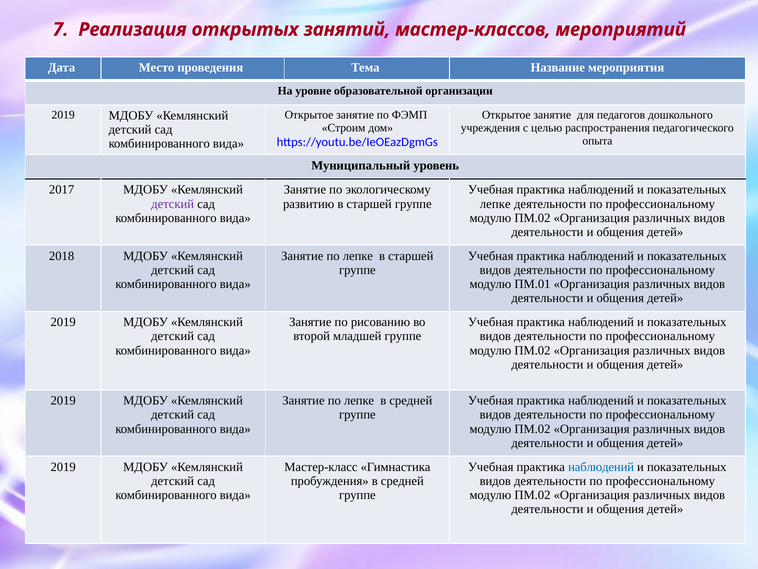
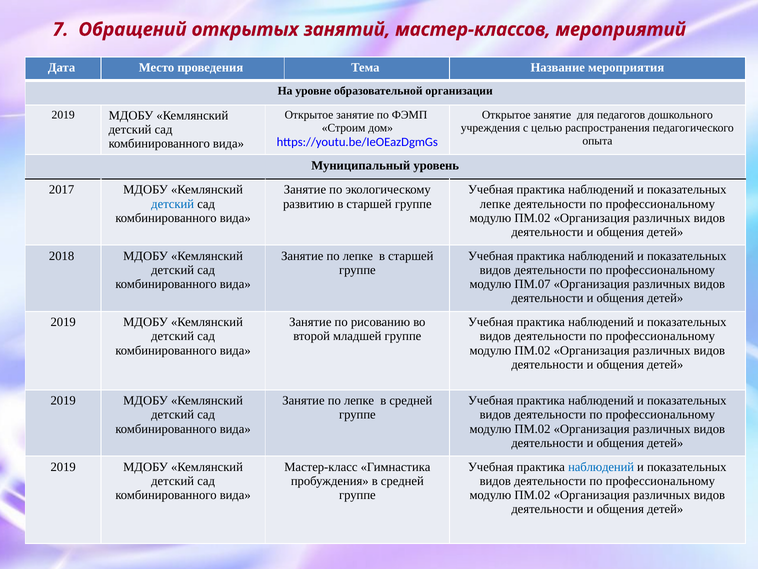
Реализация: Реализация -> Обращений
детский at (173, 204) colour: purple -> blue
ПМ.01: ПМ.01 -> ПМ.07
